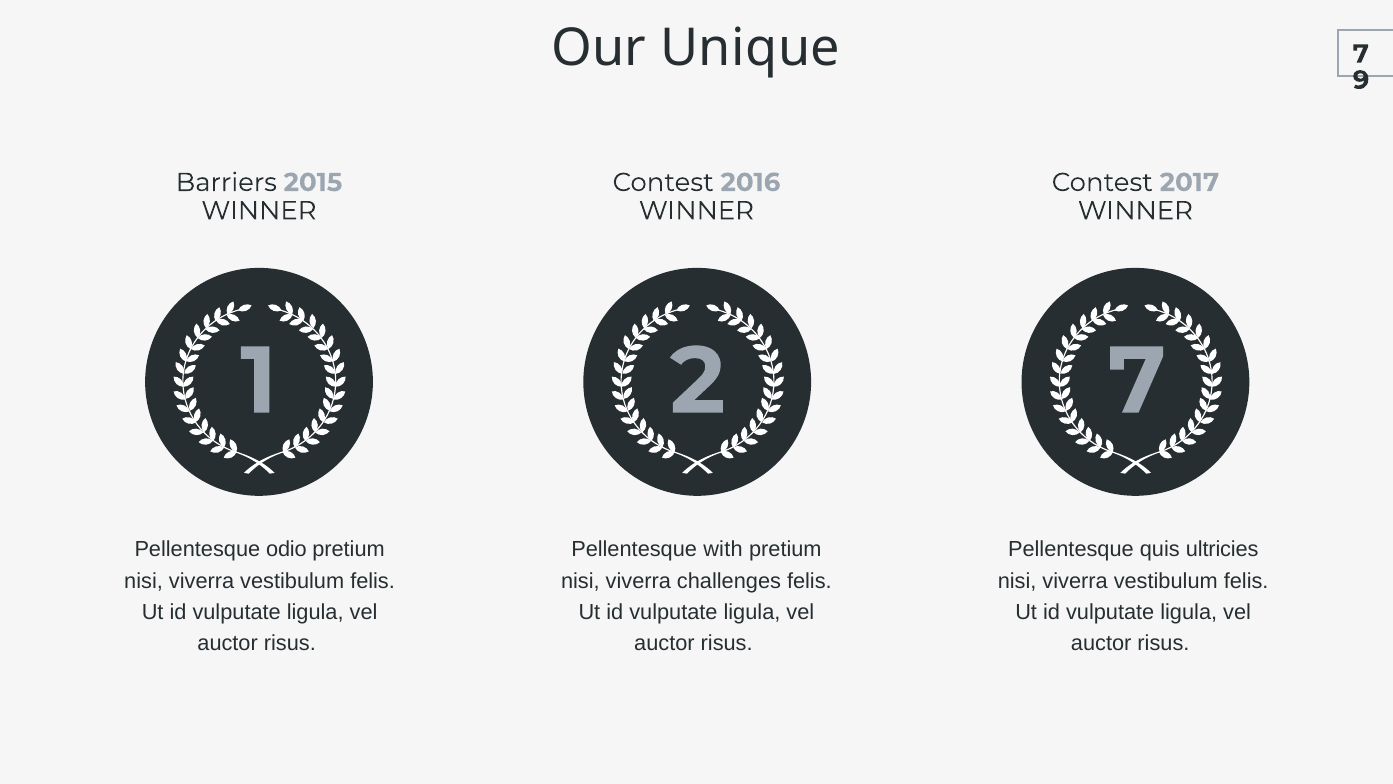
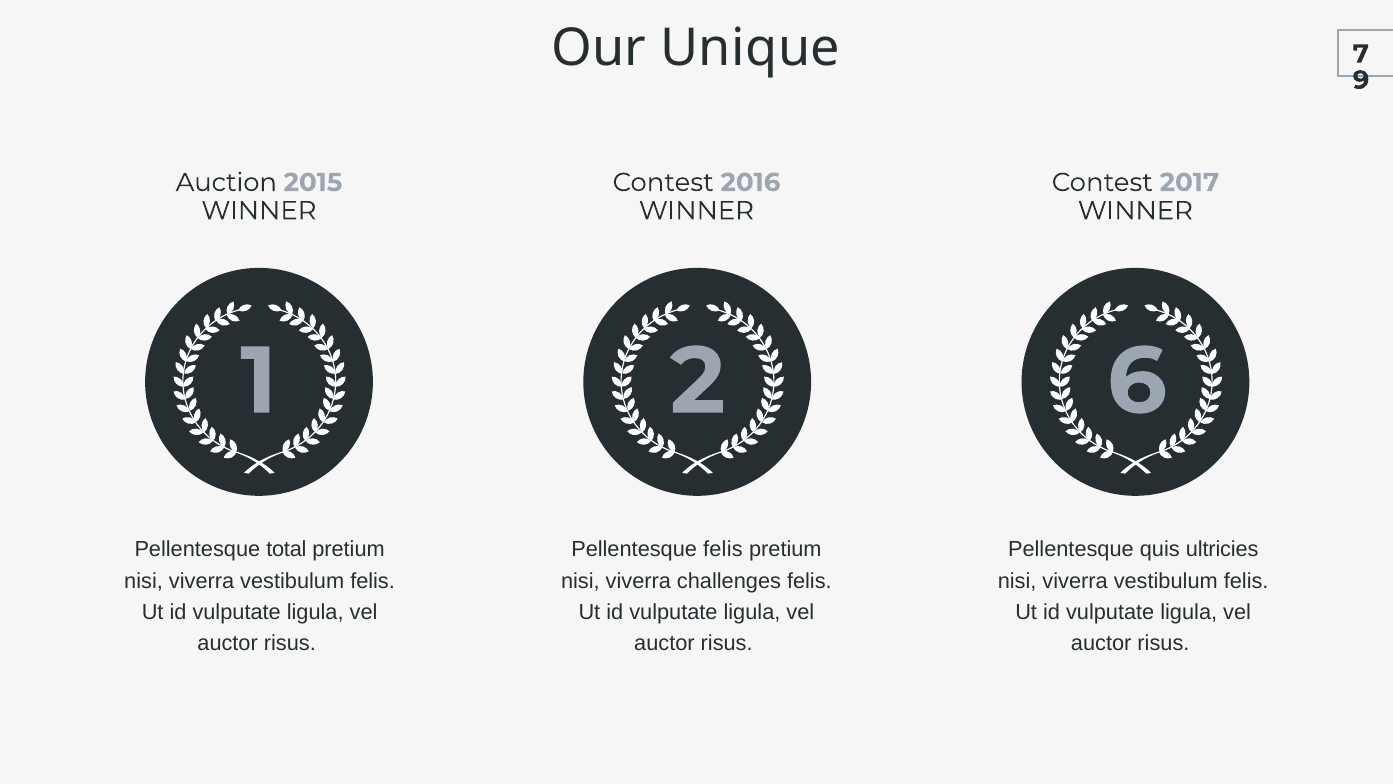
Barriers: Barriers -> Auction
2 7: 7 -> 6
odio: odio -> total
Pellentesque with: with -> felis
